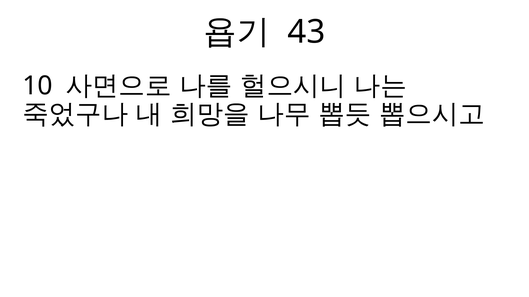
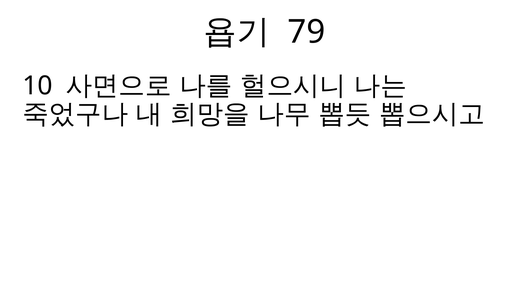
43: 43 -> 79
